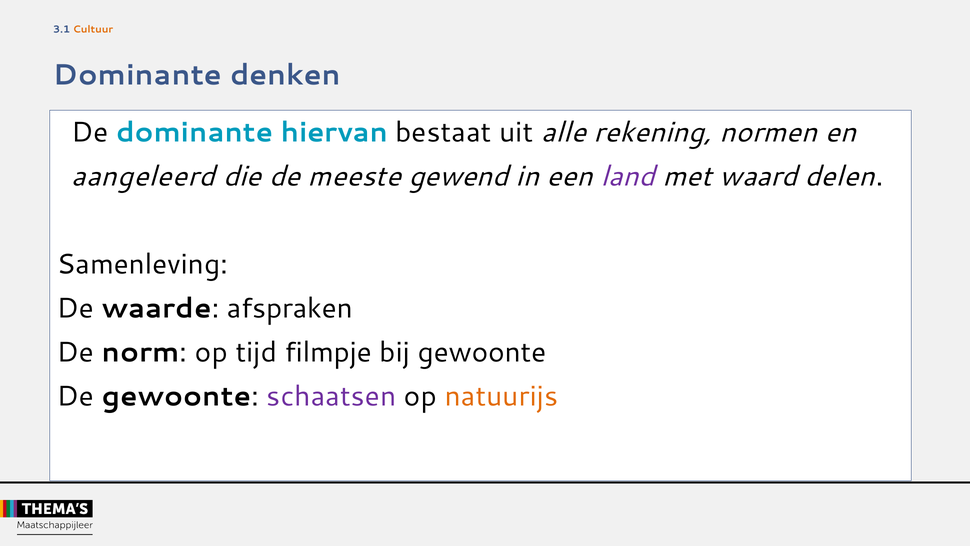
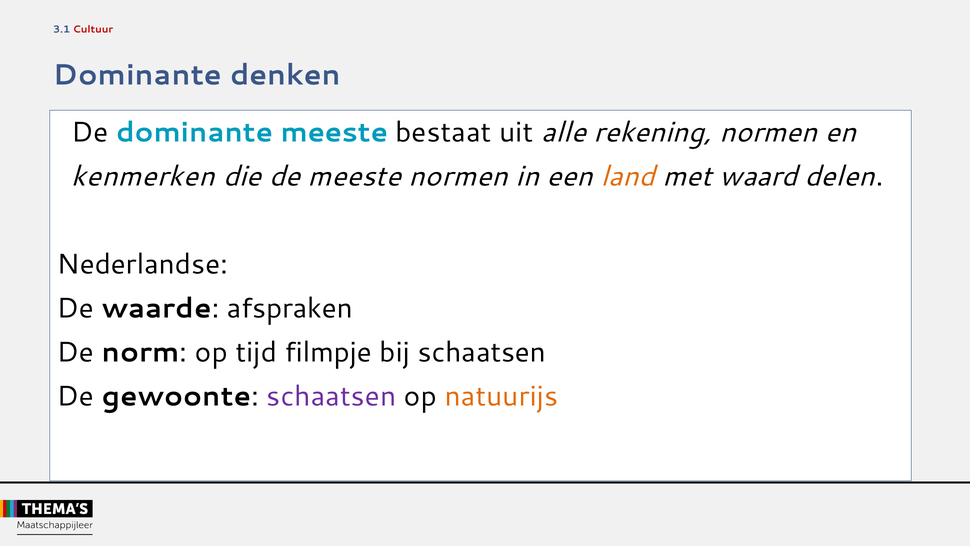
Cultuur colour: orange -> red
dominante hiervan: hiervan -> meeste
aangeleerd: aangeleerd -> kenmerken
meeste gewend: gewend -> normen
land colour: purple -> orange
Samenleving: Samenleving -> Nederlandse
bij gewoonte: gewoonte -> schaatsen
